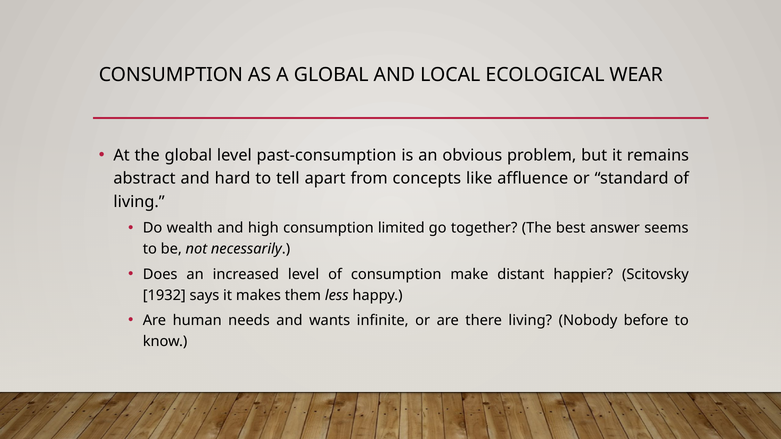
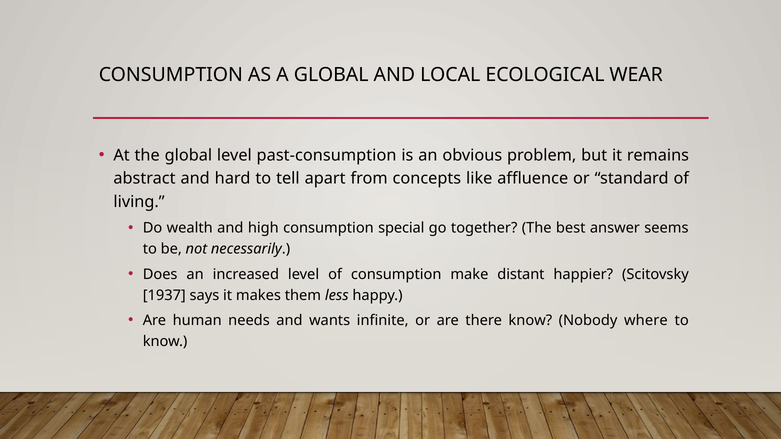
limited: limited -> special
1932: 1932 -> 1937
there living: living -> know
before: before -> where
